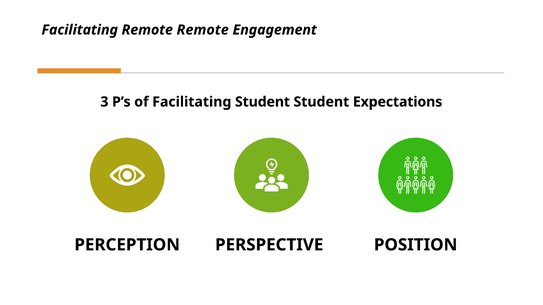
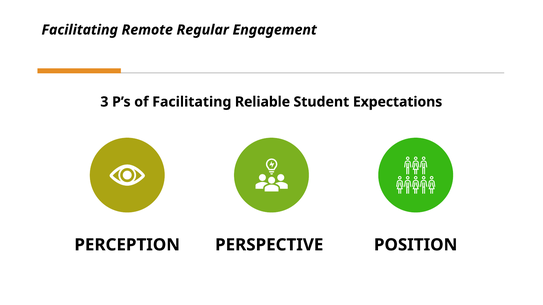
Remote Remote: Remote -> Regular
Facilitating Student: Student -> Reliable
